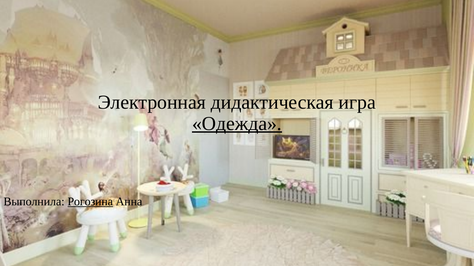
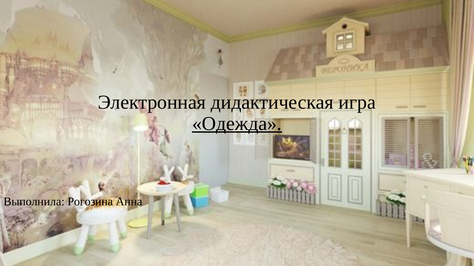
Рогозина underline: present -> none
